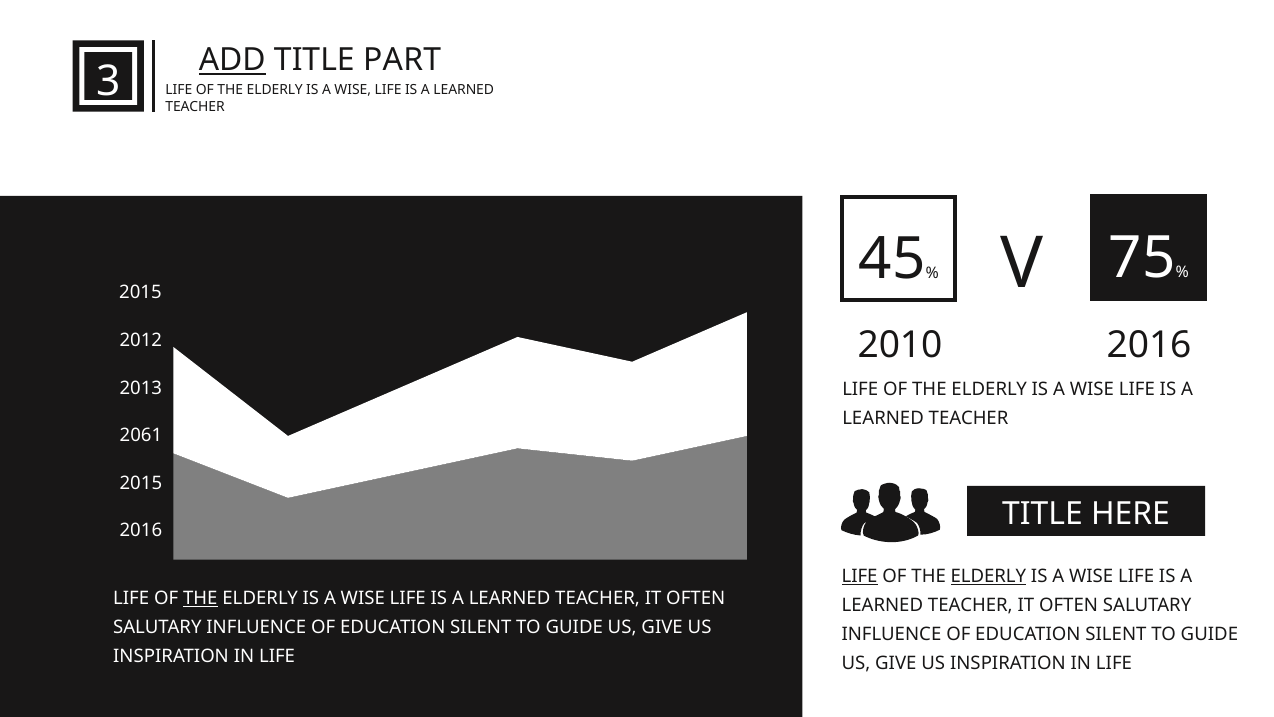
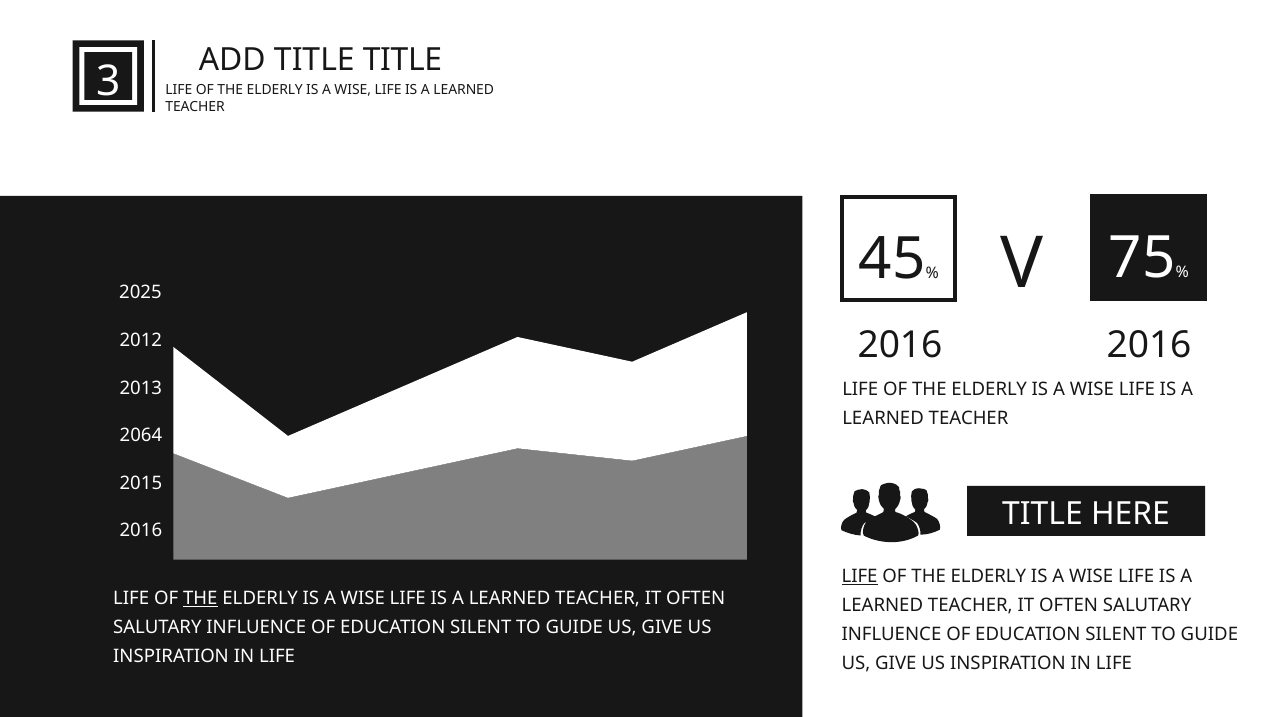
ADD underline: present -> none
TITLE PART: PART -> TITLE
2015 at (140, 293): 2015 -> 2025
2010 at (900, 345): 2010 -> 2016
2061: 2061 -> 2064
ELDERLY at (988, 576) underline: present -> none
